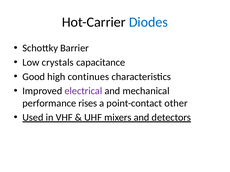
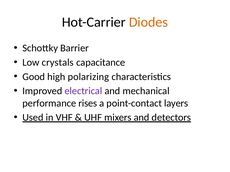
Diodes colour: blue -> orange
continues: continues -> polarizing
other: other -> layers
